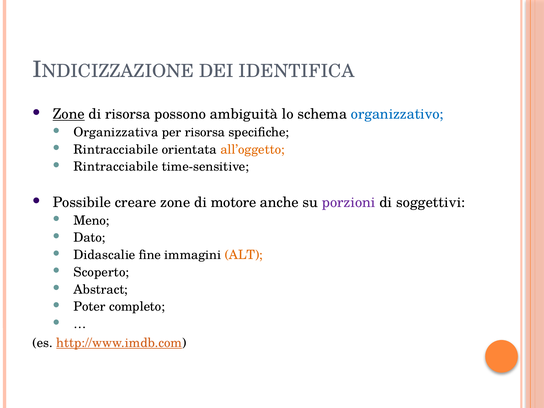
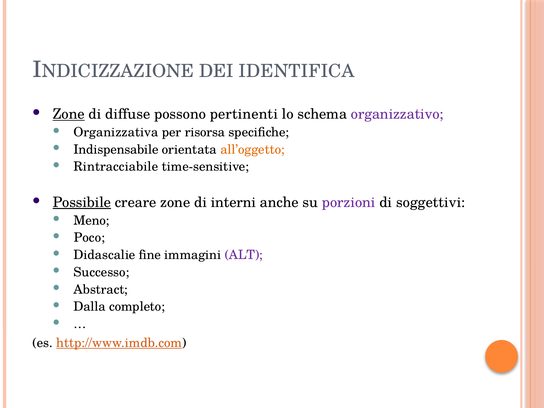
di risorsa: risorsa -> diffuse
ambiguità: ambiguità -> pertinenti
organizzativo colour: blue -> purple
Rintracciabile at (116, 149): Rintracciabile -> Indispensabile
Possibile underline: none -> present
motore: motore -> interni
Dato: Dato -> Poco
ALT colour: orange -> purple
Scoperto: Scoperto -> Successo
Poter: Poter -> Dalla
